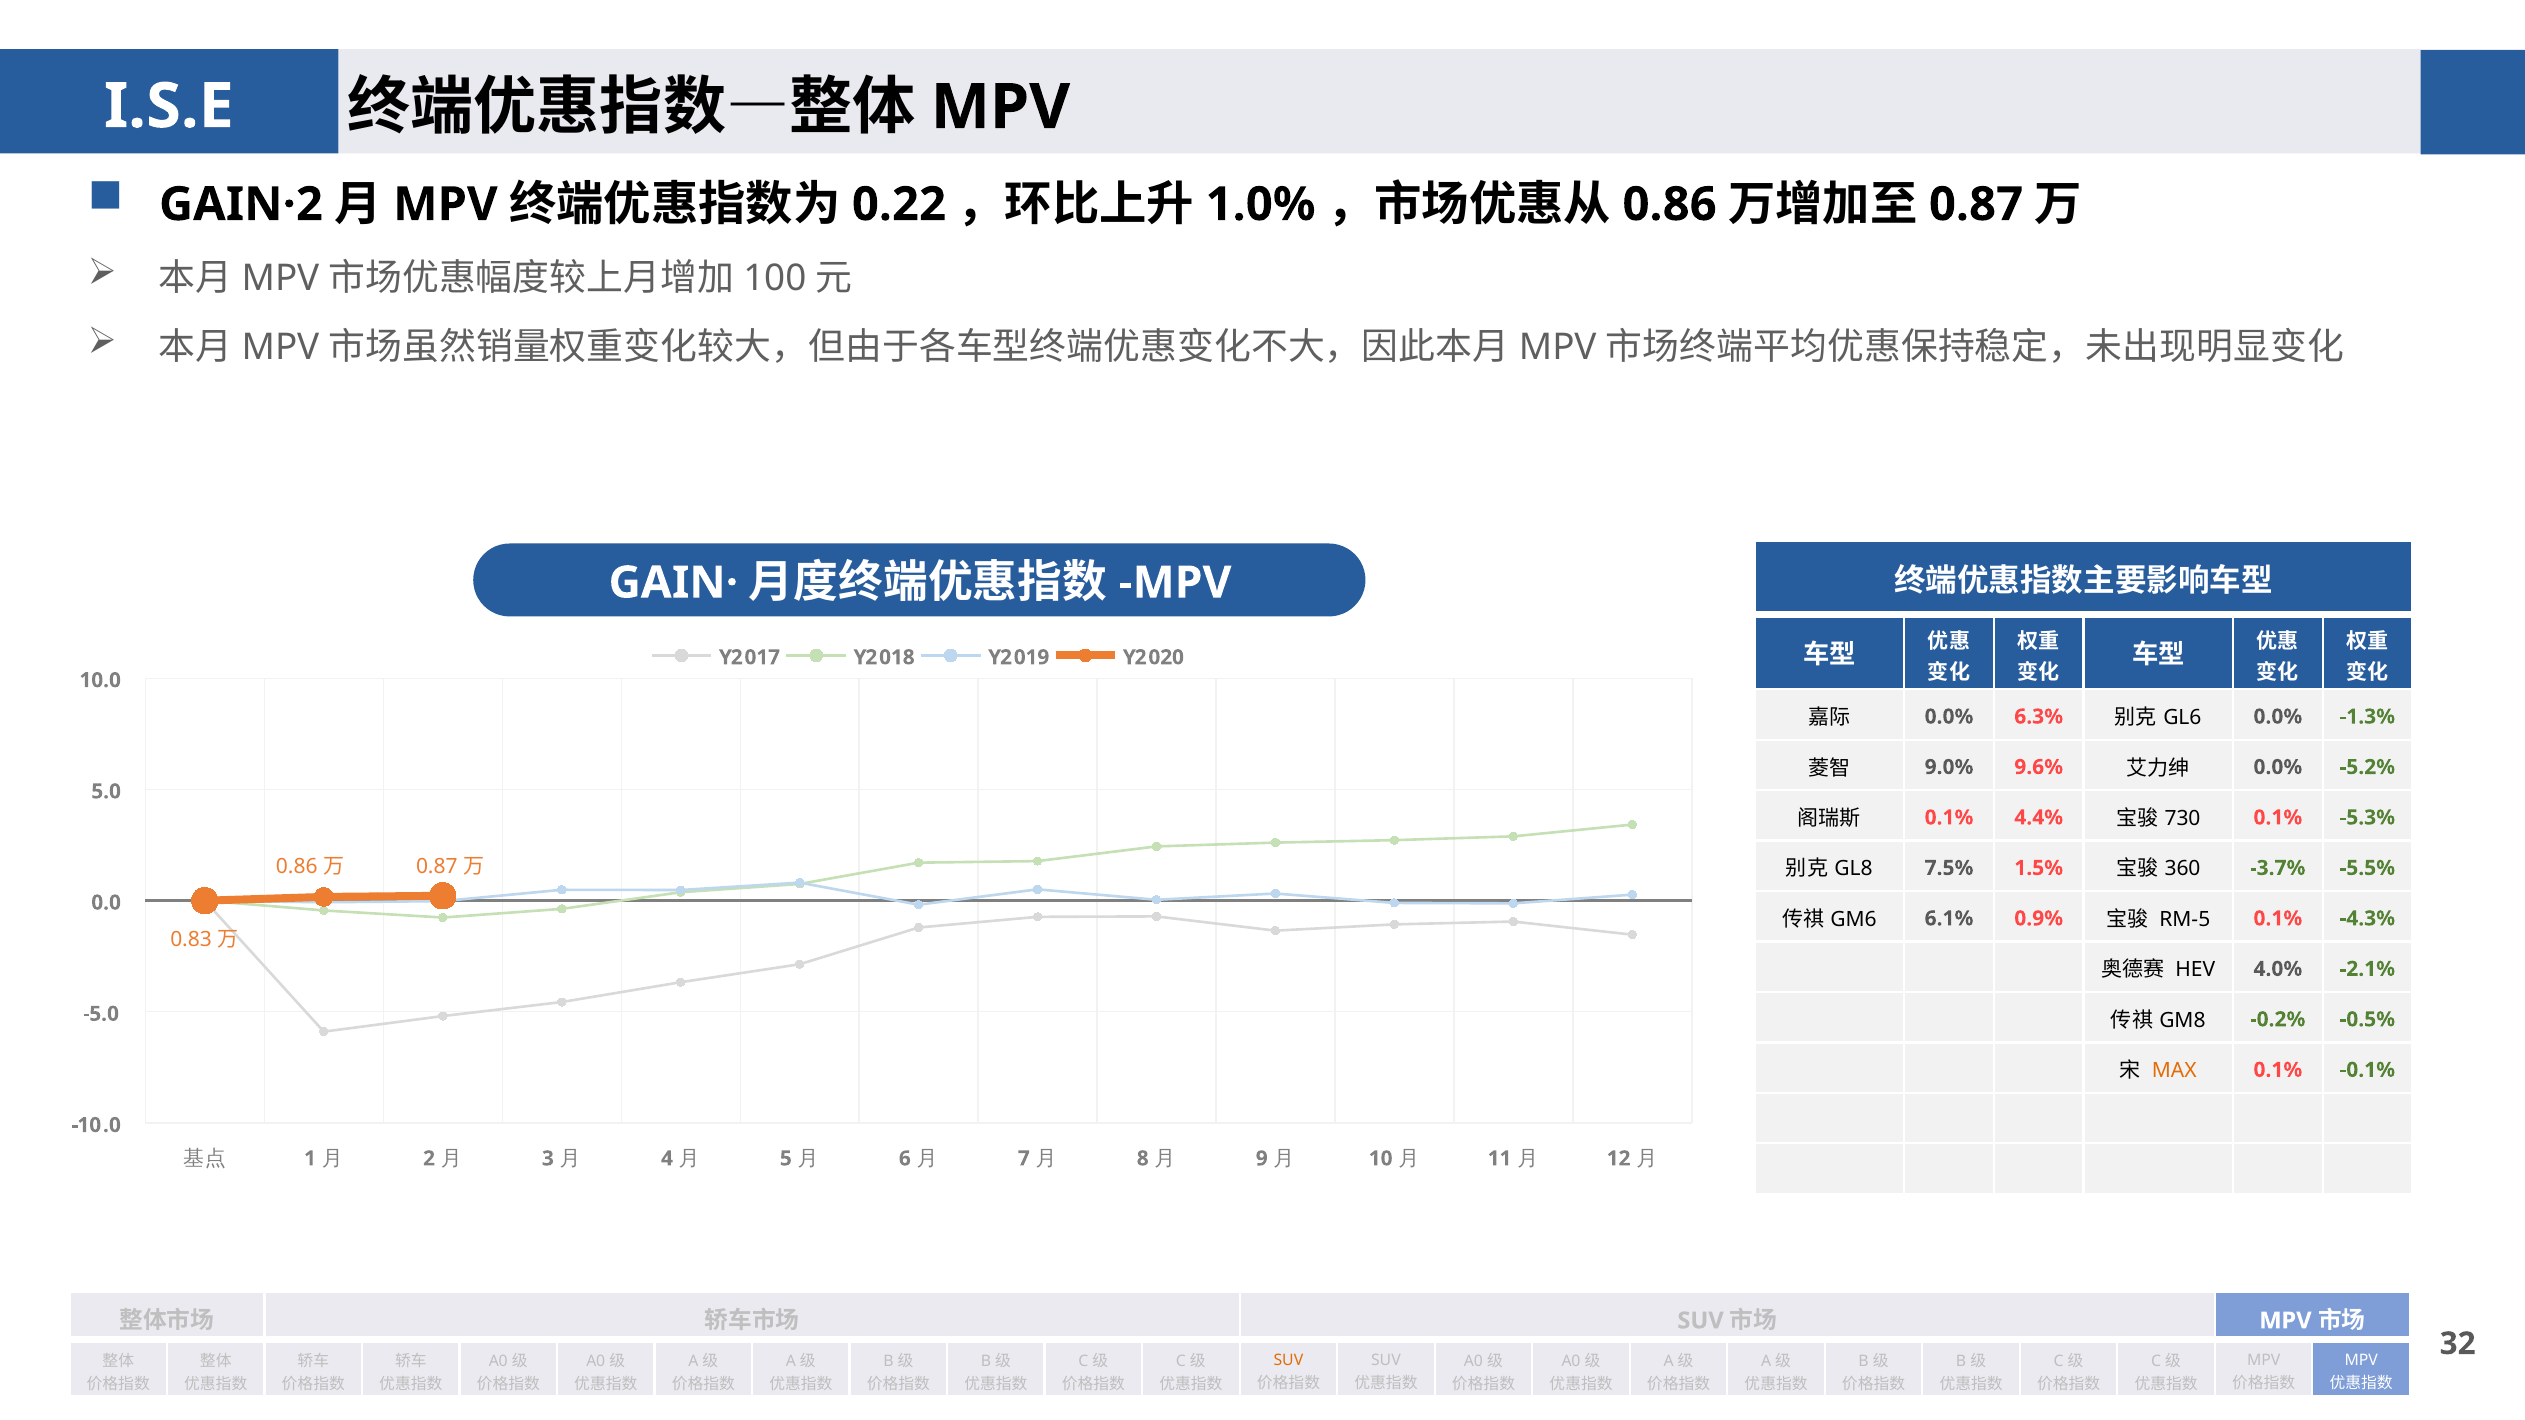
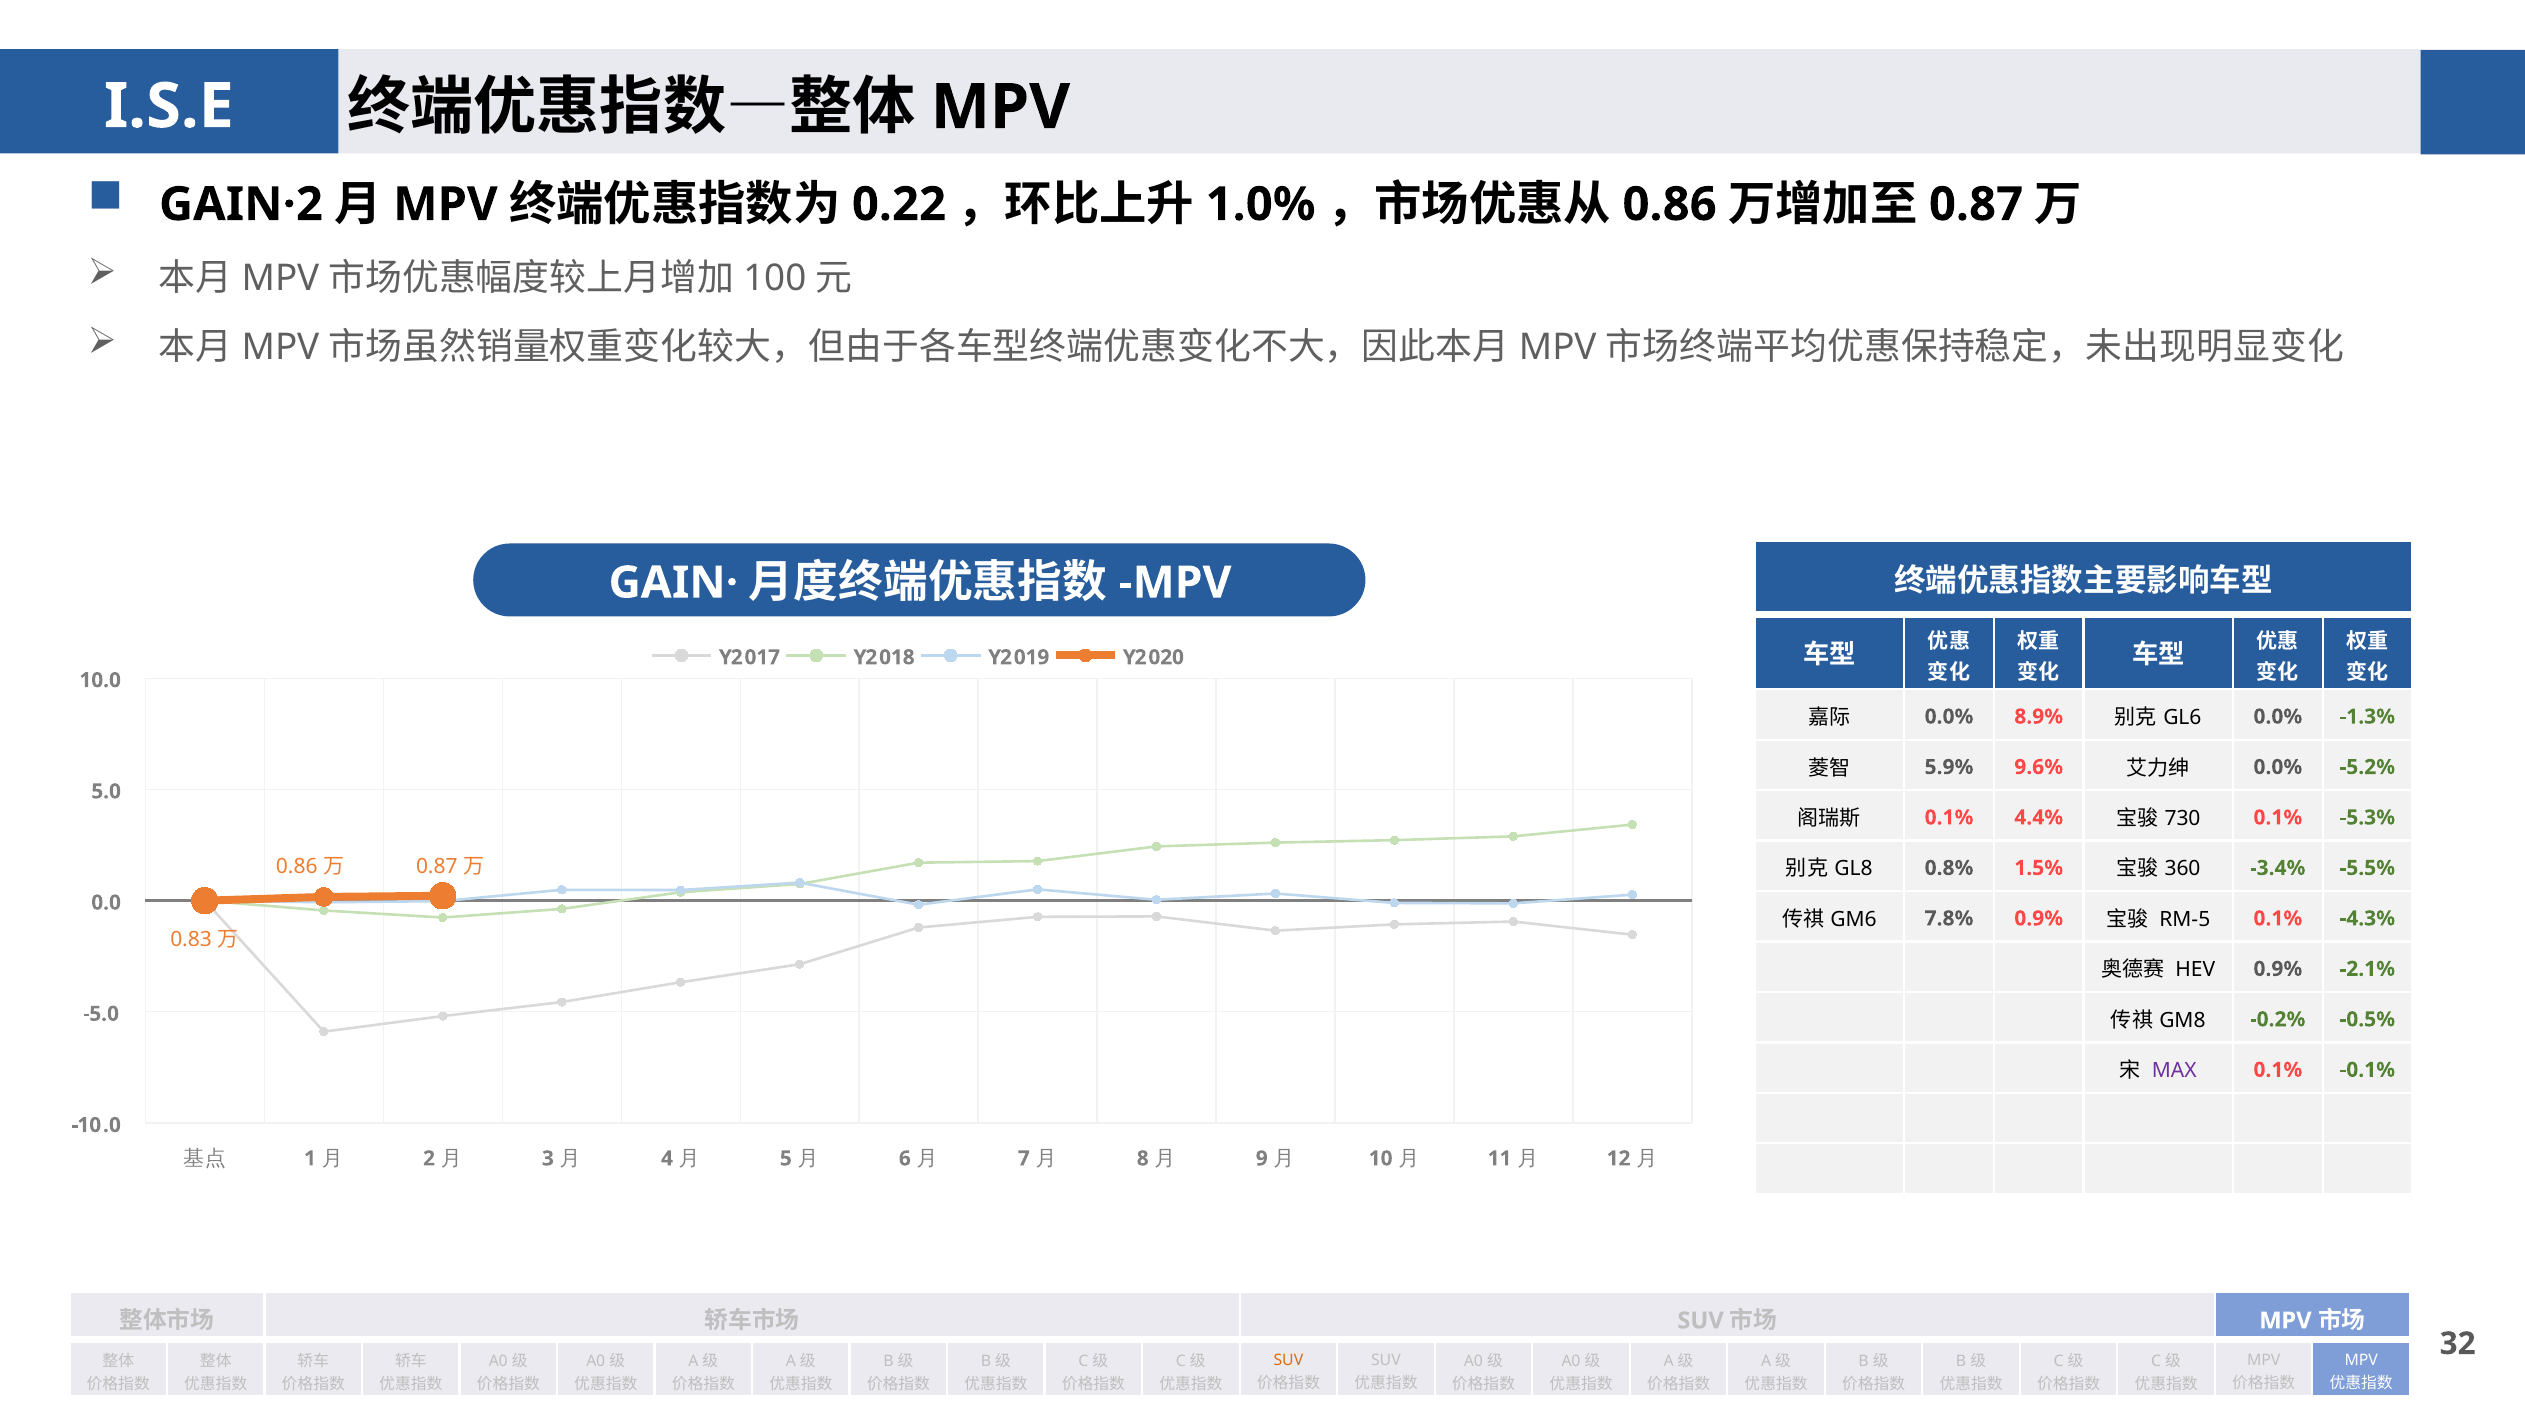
6.3%: 6.3% -> 8.9%
9.0%: 9.0% -> 5.9%
7.5%: 7.5% -> 0.8%
-3.7%: -3.7% -> -3.4%
6.1%: 6.1% -> 7.8%
HEV 4.0%: 4.0% -> 0.9%
MAX colour: orange -> purple
